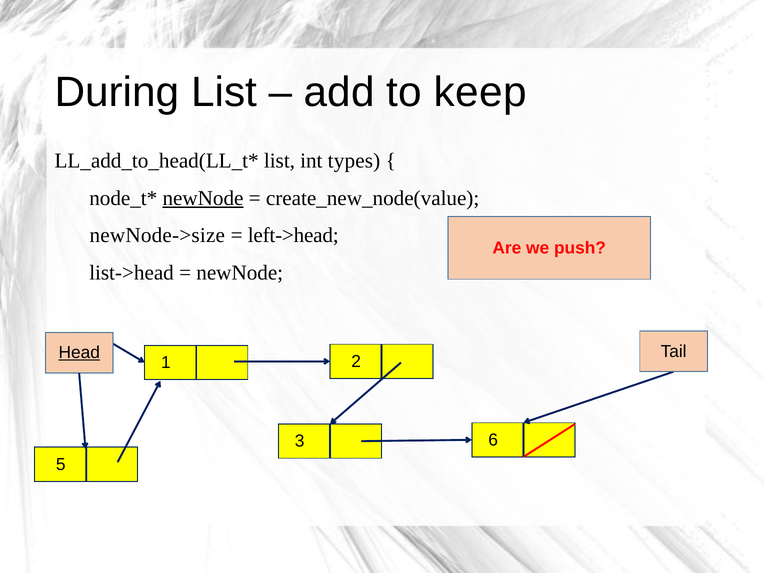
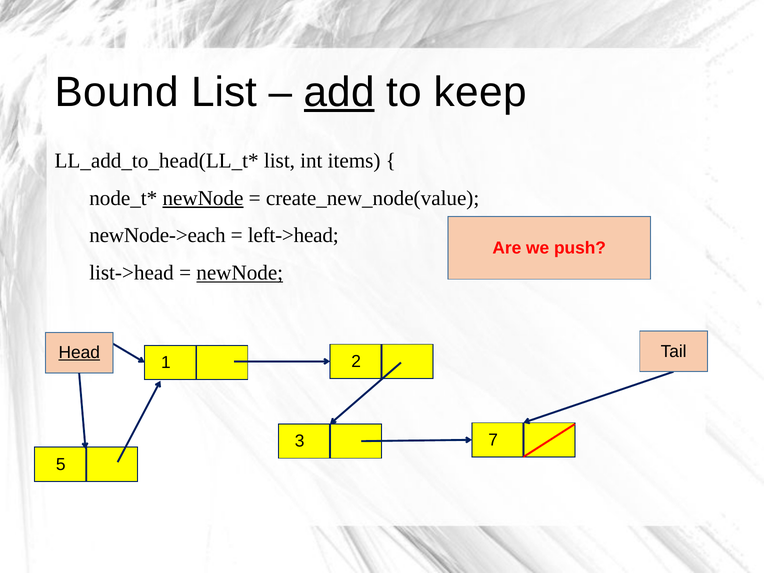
During: During -> Bound
add underline: none -> present
types: types -> items
newNode->size: newNode->size -> newNode->each
newNode at (240, 273) underline: none -> present
6: 6 -> 7
